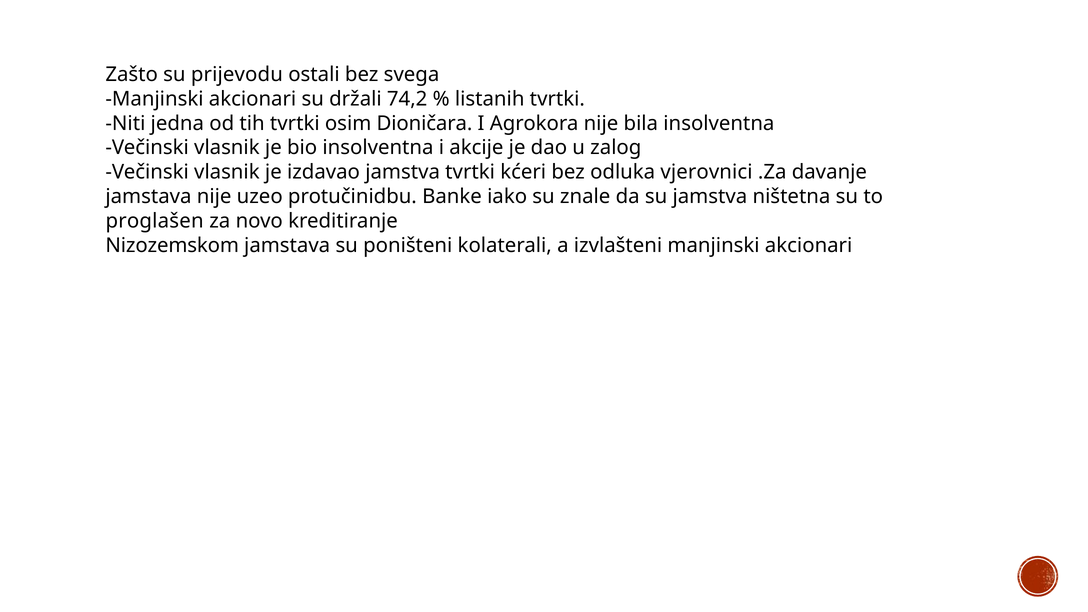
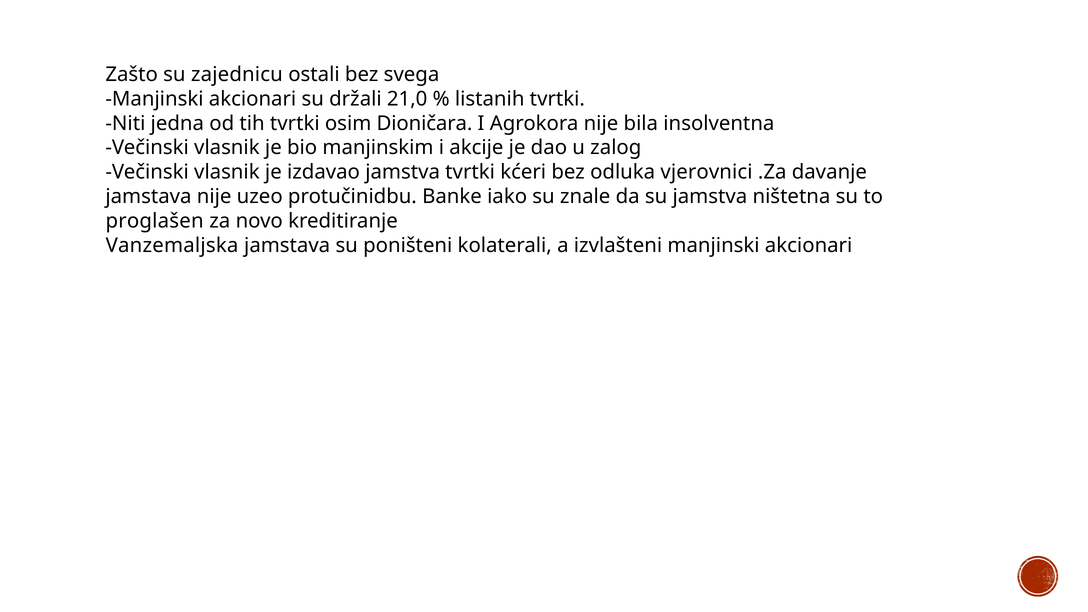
prijevodu: prijevodu -> zajednicu
74,2: 74,2 -> 21,0
bio insolventna: insolventna -> manjinskim
Nizozemskom: Nizozemskom -> Vanzemaljska
